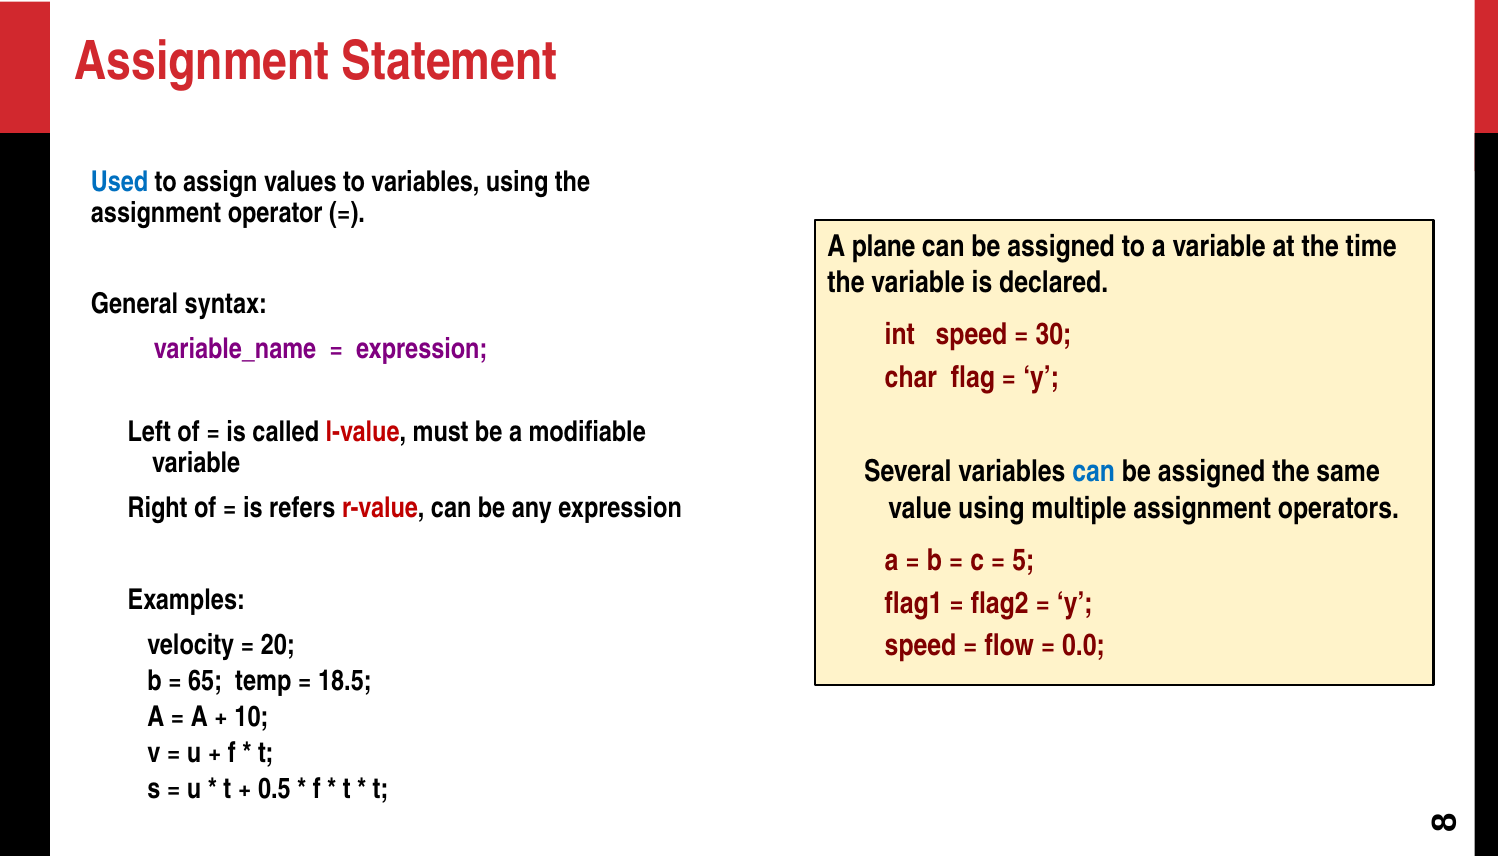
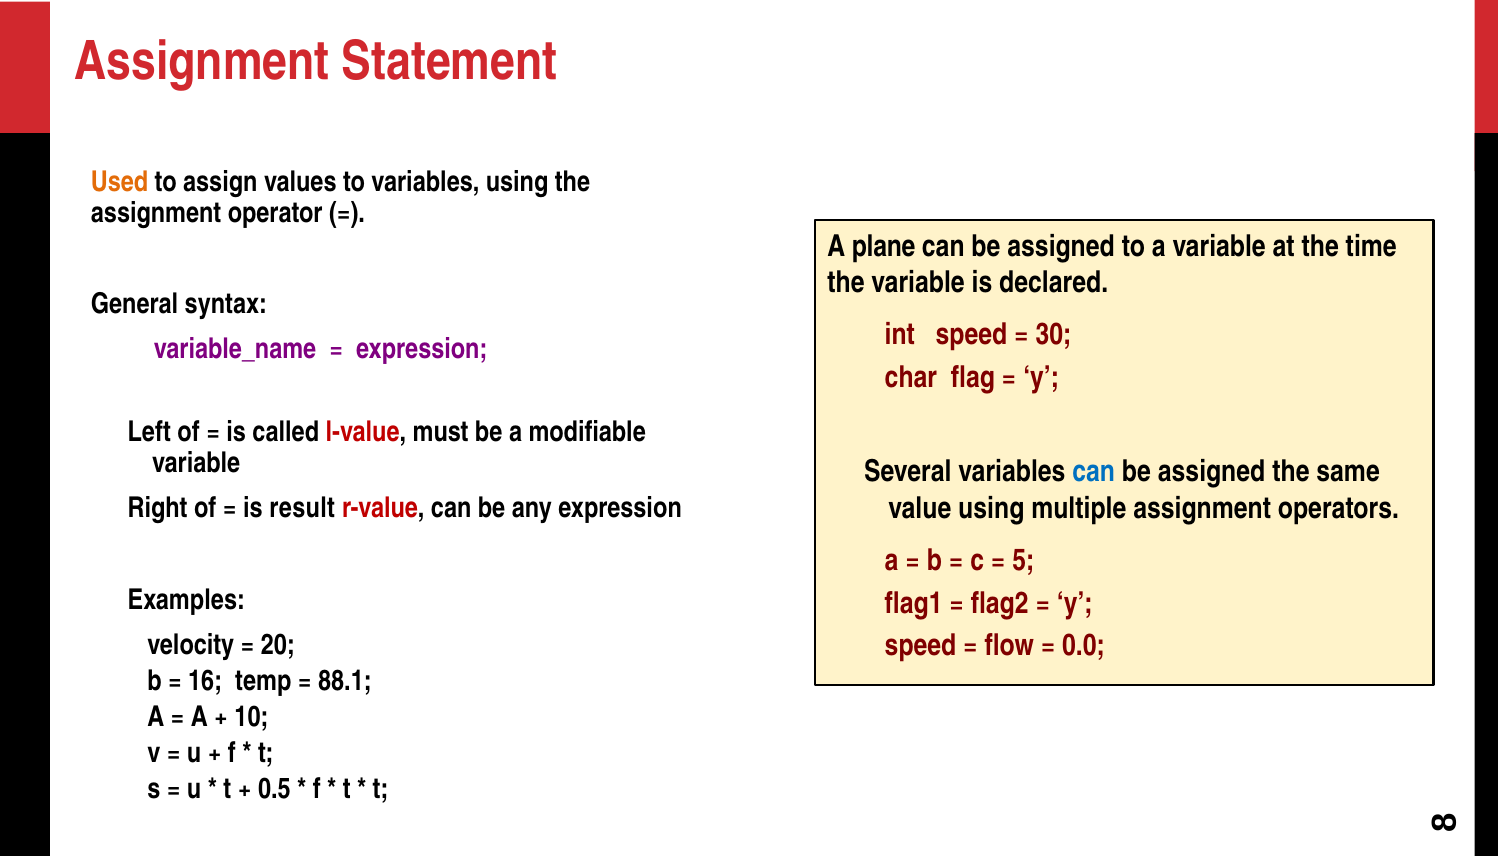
Used colour: blue -> orange
refers: refers -> result
65: 65 -> 16
18.5: 18.5 -> 88.1
